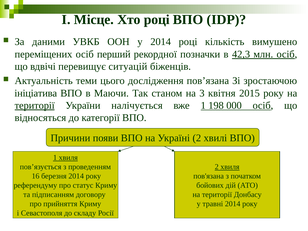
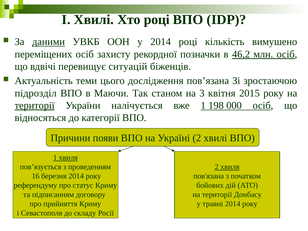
I Місце: Місце -> Хвилі
даними underline: none -> present
перший: перший -> захисту
42,3: 42,3 -> 46,2
ініціатива: ініціатива -> підрозділ
